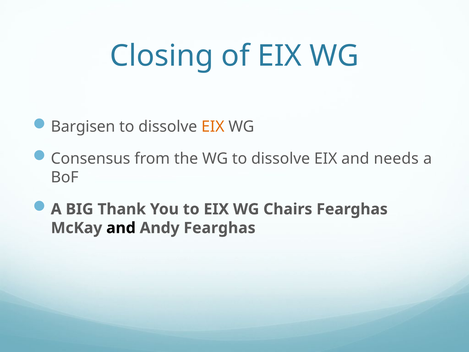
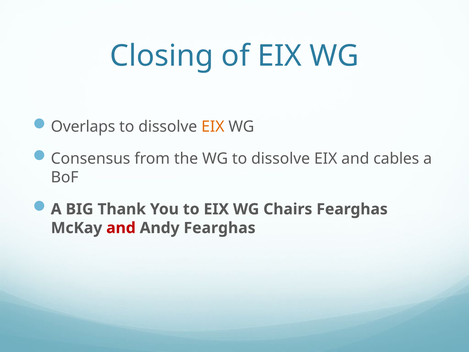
Bargisen: Bargisen -> Overlaps
needs: needs -> cables
and at (121, 228) colour: black -> red
